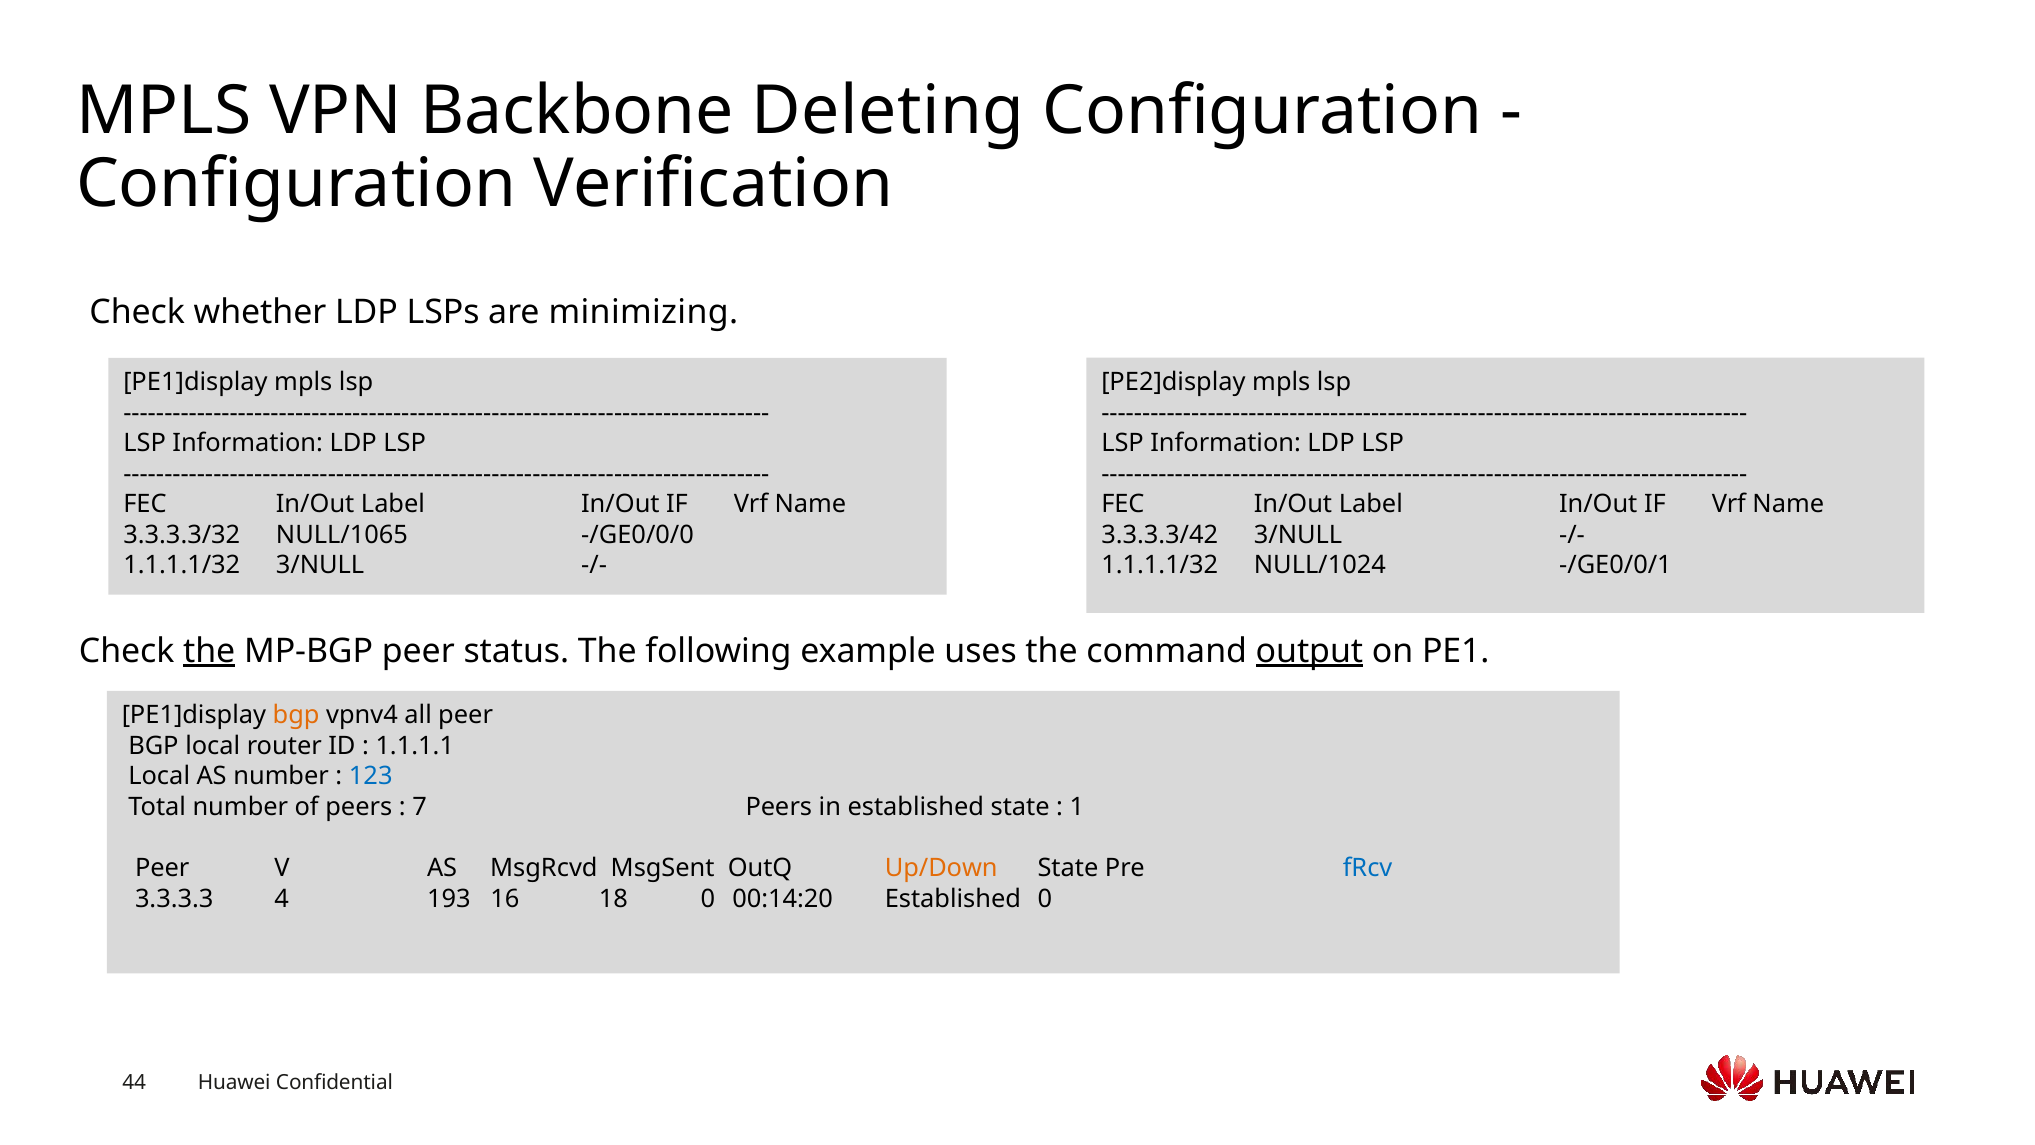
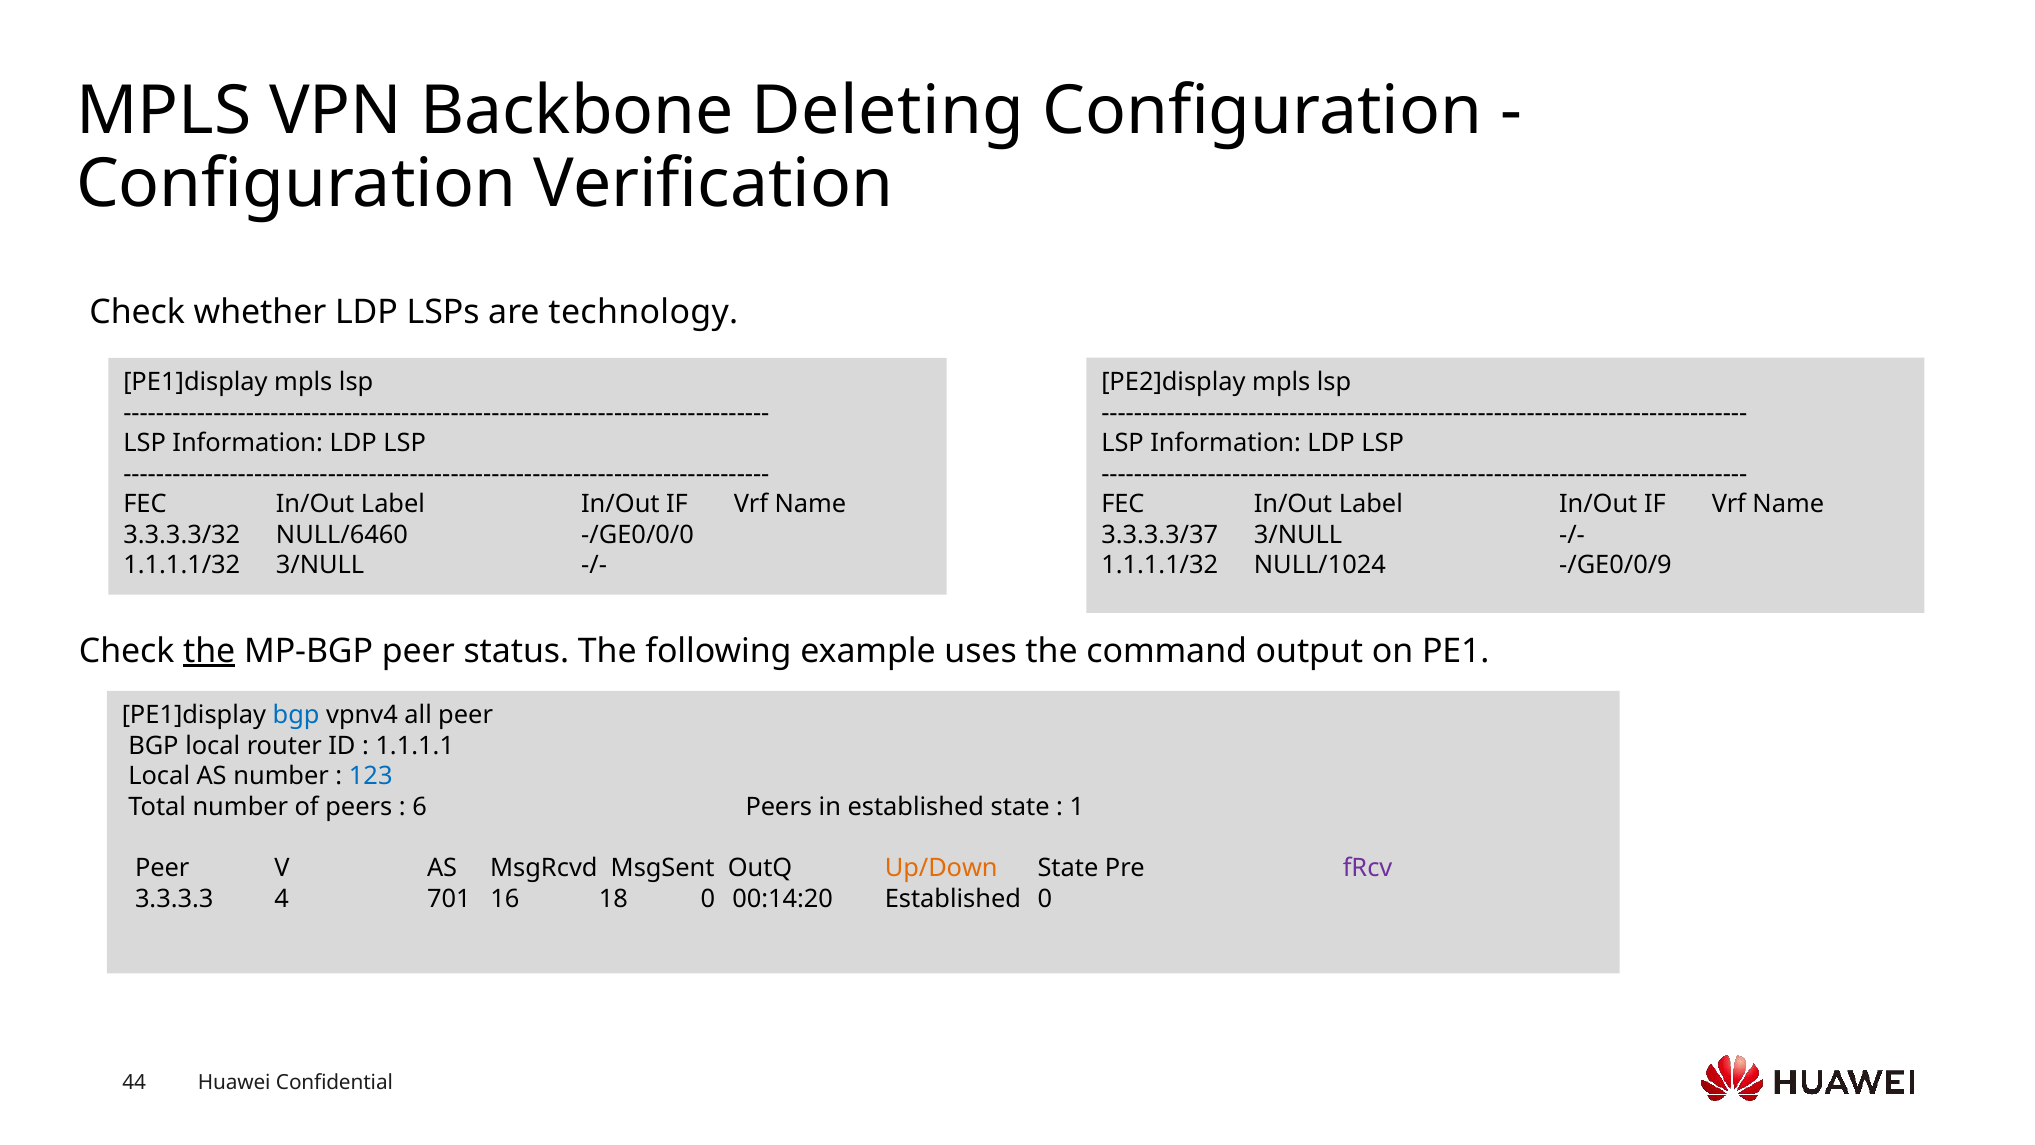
minimizing: minimizing -> technology
NULL/1065: NULL/1065 -> NULL/6460
3.3.3.3/42: 3.3.3.3/42 -> 3.3.3.3/37
-/GE0/0/1: -/GE0/0/1 -> -/GE0/0/9
output underline: present -> none
bgp at (296, 715) colour: orange -> blue
7: 7 -> 6
fRcv colour: blue -> purple
193: 193 -> 701
